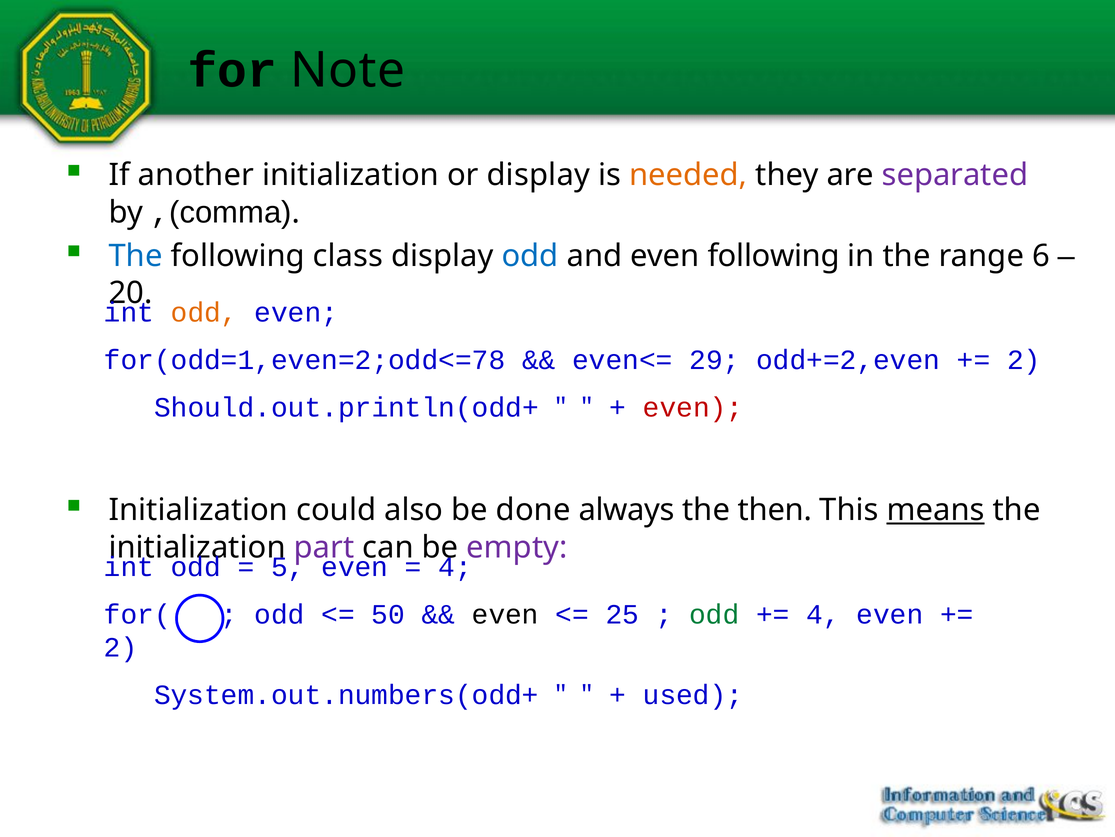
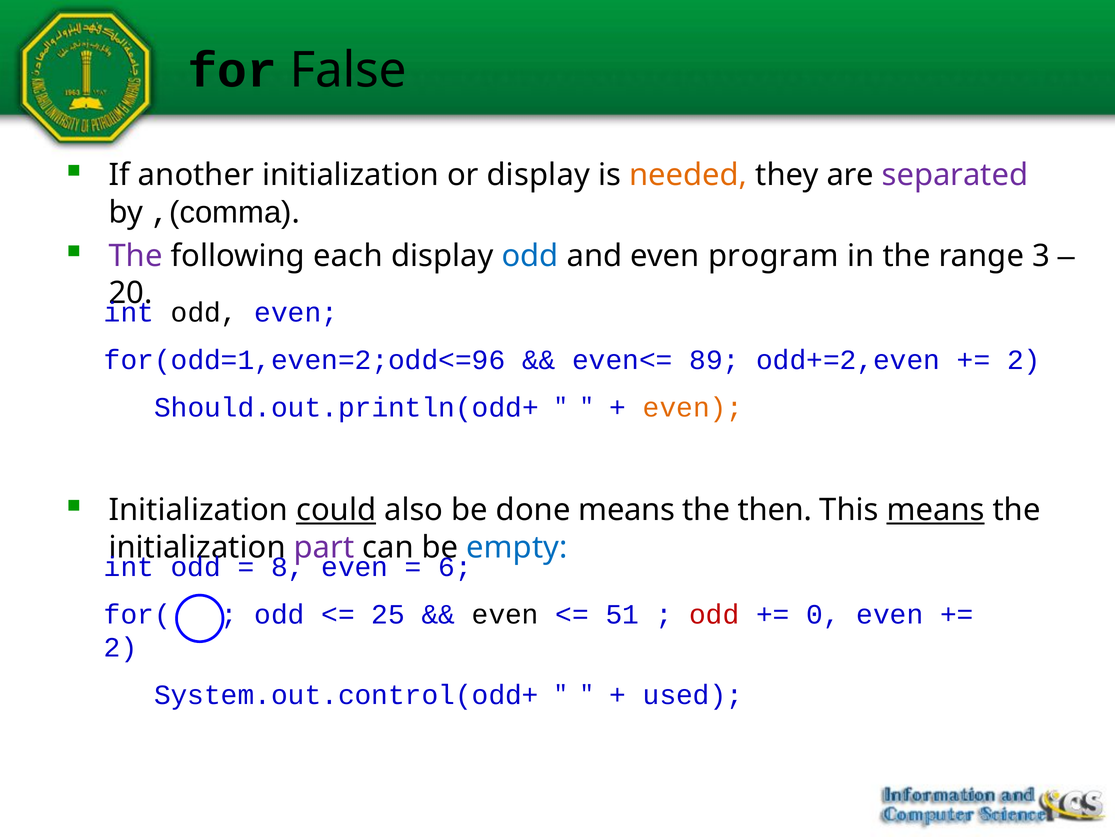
Note: Note -> False
The at (136, 256) colour: blue -> purple
class: class -> each
even following: following -> program
6: 6 -> 3
odd at (204, 312) colour: orange -> black
for(odd=1,even=2;odd<=78: for(odd=1,even=2;odd<=78 -> for(odd=1,even=2;odd<=96
29: 29 -> 89
even at (693, 407) colour: red -> orange
could underline: none -> present
done always: always -> means
empty colour: purple -> blue
5: 5 -> 8
4 at (455, 566): 4 -> 6
50: 50 -> 25
25: 25 -> 51
odd at (714, 614) colour: green -> red
4 at (823, 614): 4 -> 0
System.out.numbers(odd+: System.out.numbers(odd+ -> System.out.control(odd+
